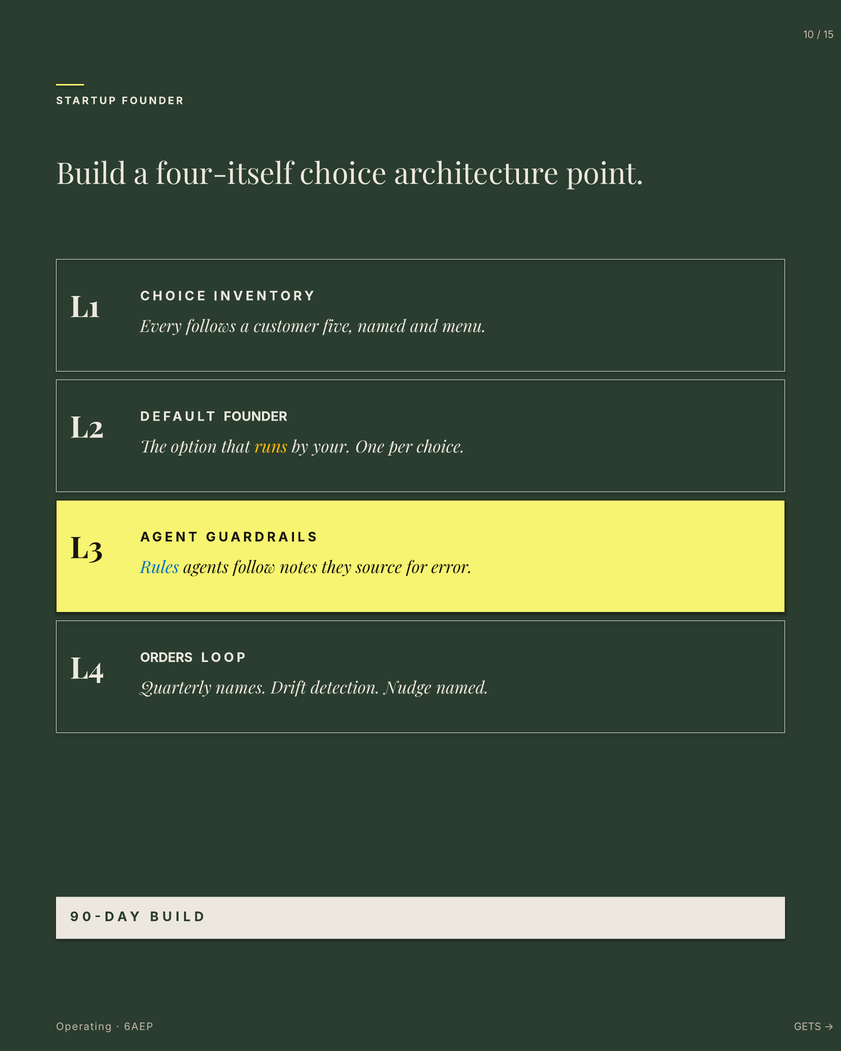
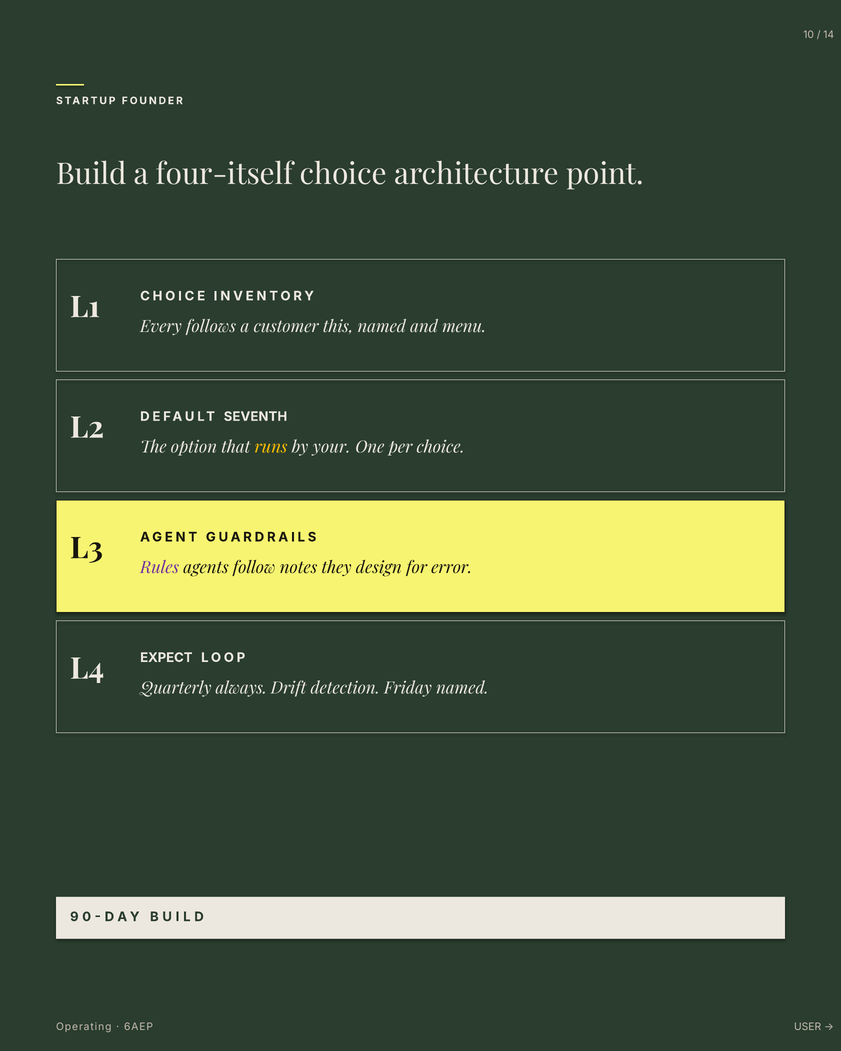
15: 15 -> 14
five: five -> this
DEFAULT FOUNDER: FOUNDER -> SEVENTH
Rules colour: blue -> purple
source: source -> design
ORDERS: ORDERS -> EXPECT
names: names -> always
Nudge: Nudge -> Friday
GETS: GETS -> USER
